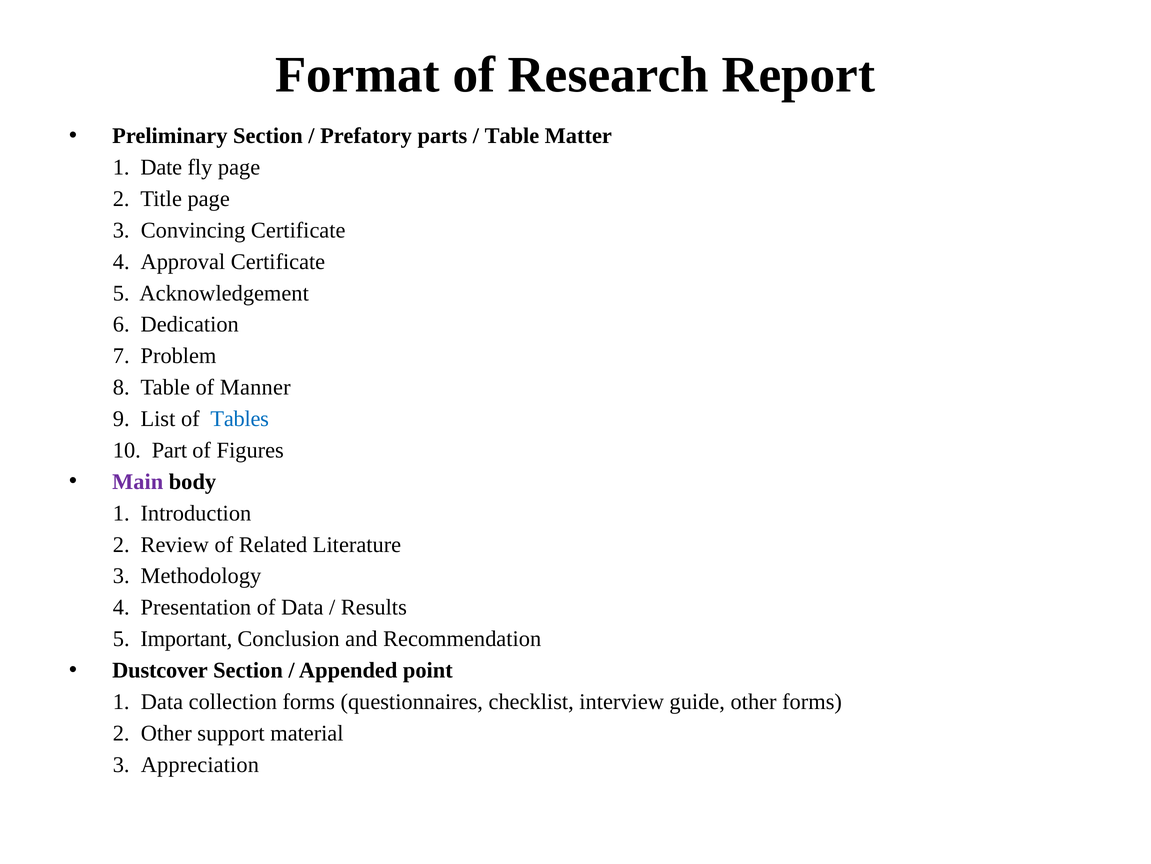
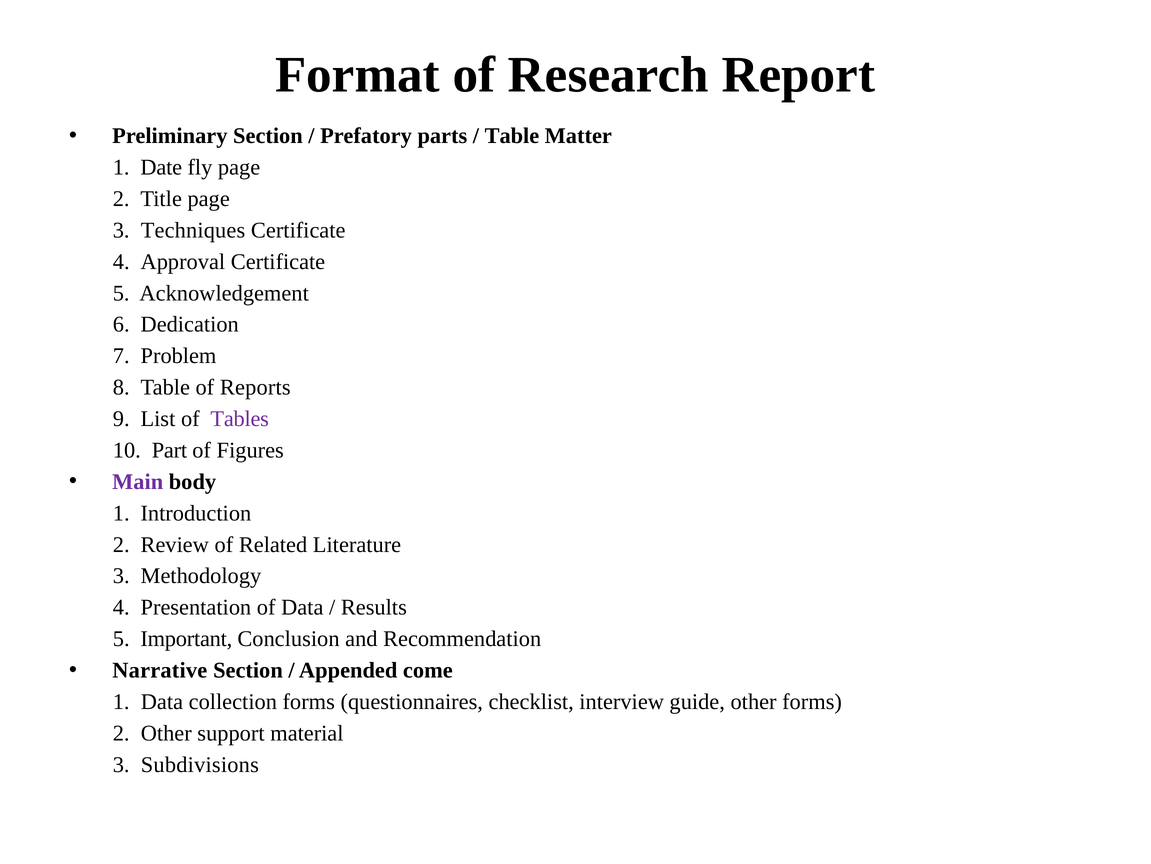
Convincing: Convincing -> Techniques
Manner: Manner -> Reports
Tables colour: blue -> purple
Dustcover: Dustcover -> Narrative
point: point -> come
Appreciation: Appreciation -> Subdivisions
